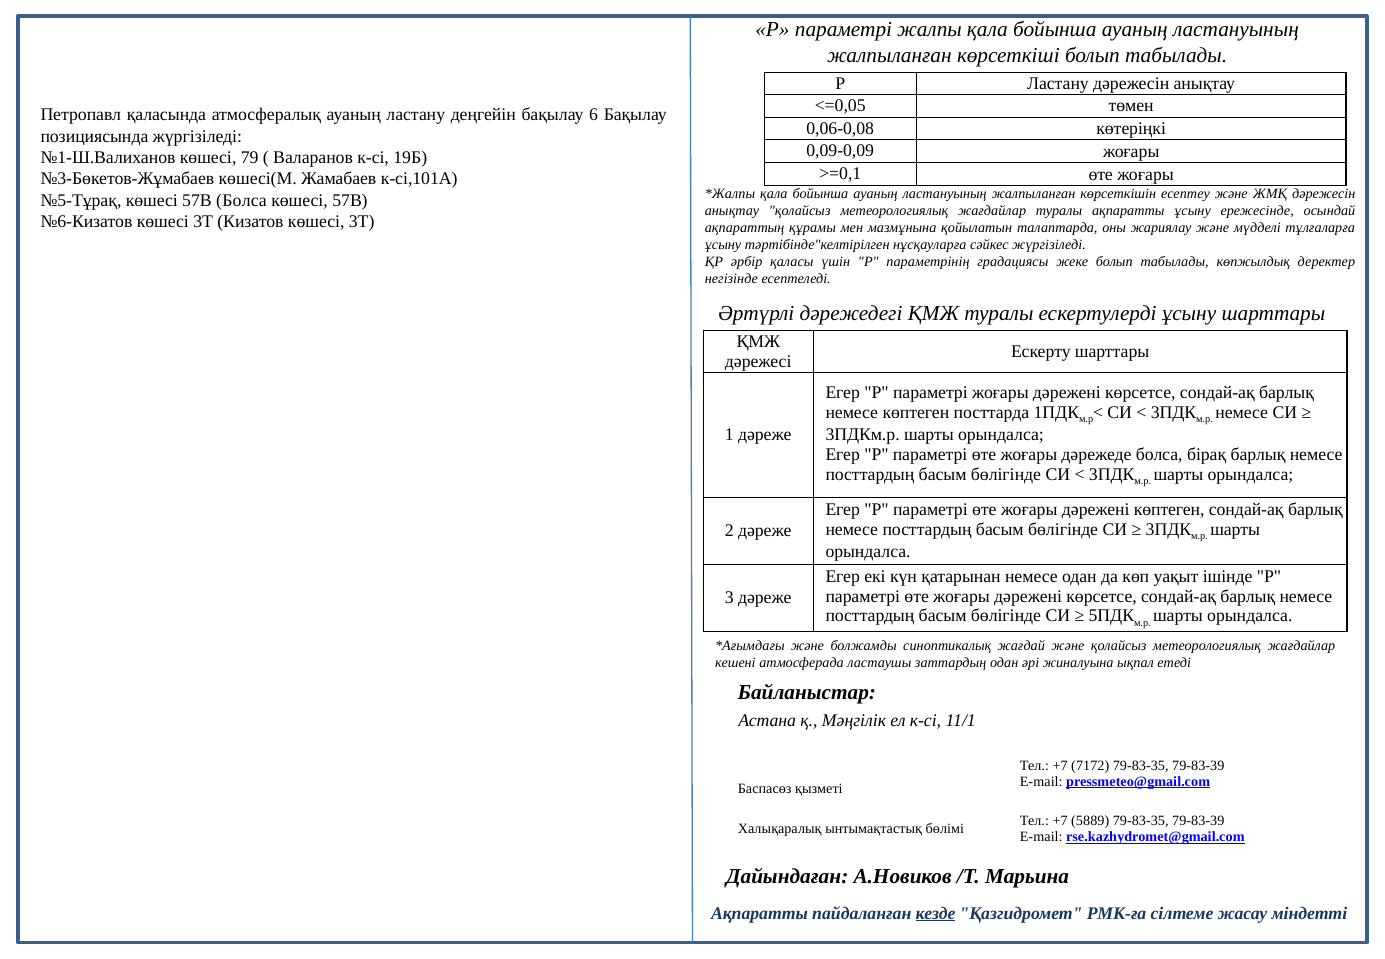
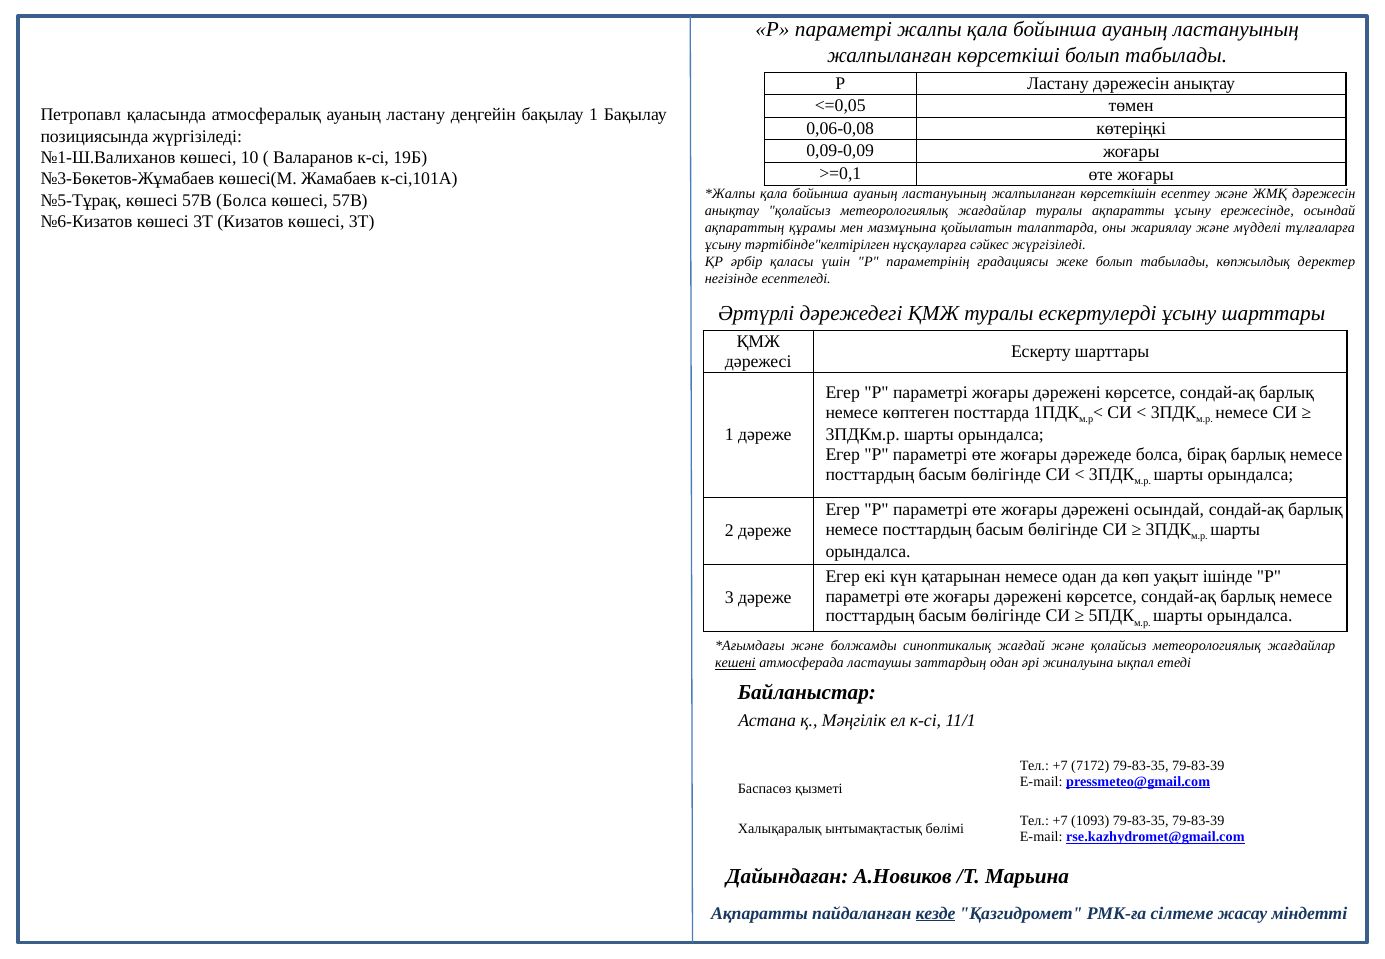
бақылау 6: 6 -> 1
79: 79 -> 10
дәрежені көптеген: көптеген -> осындай
кешені underline: none -> present
5889: 5889 -> 1093
